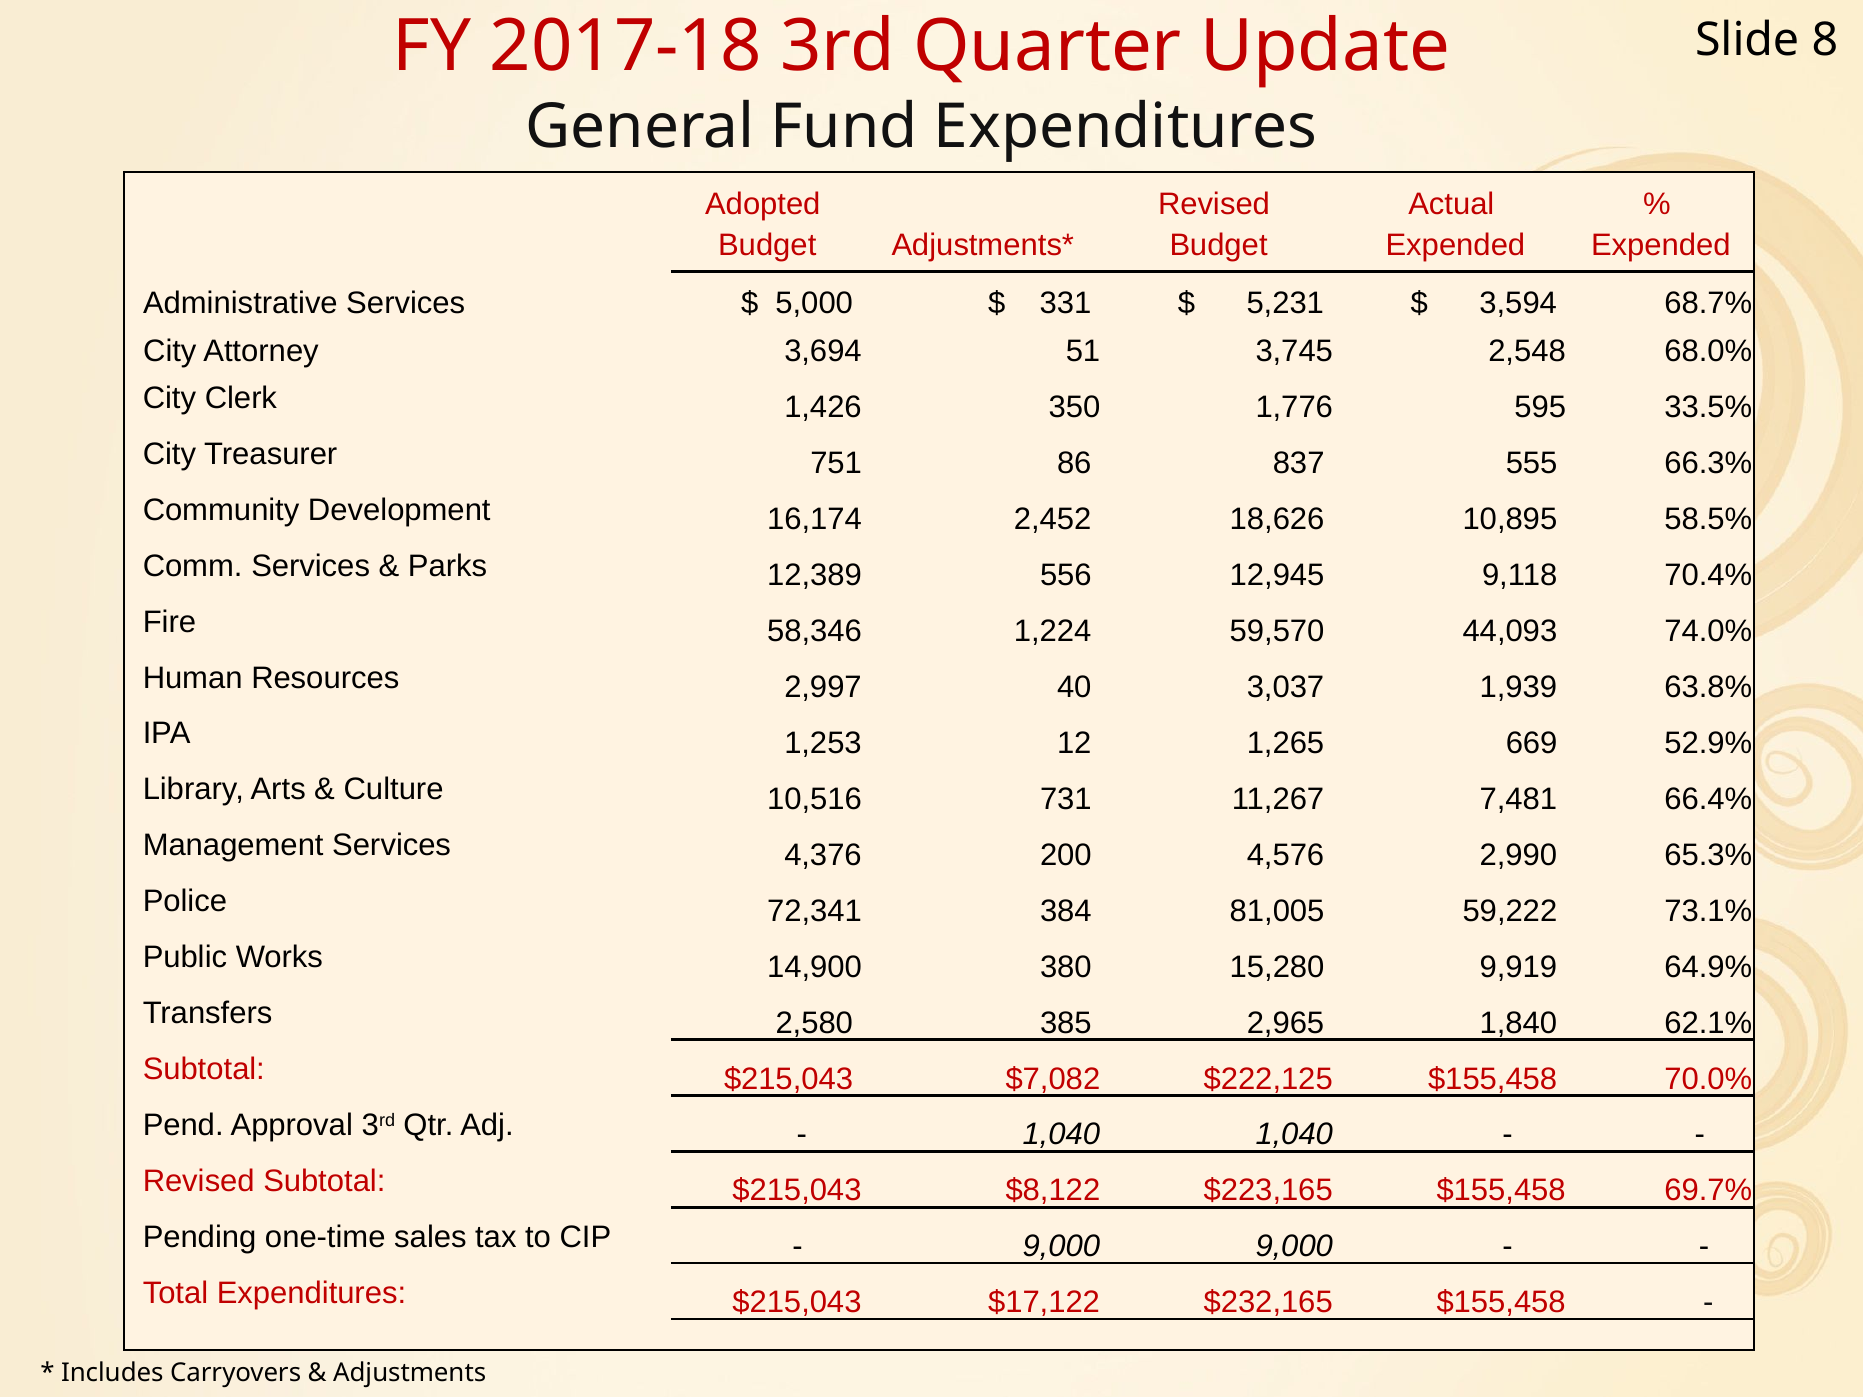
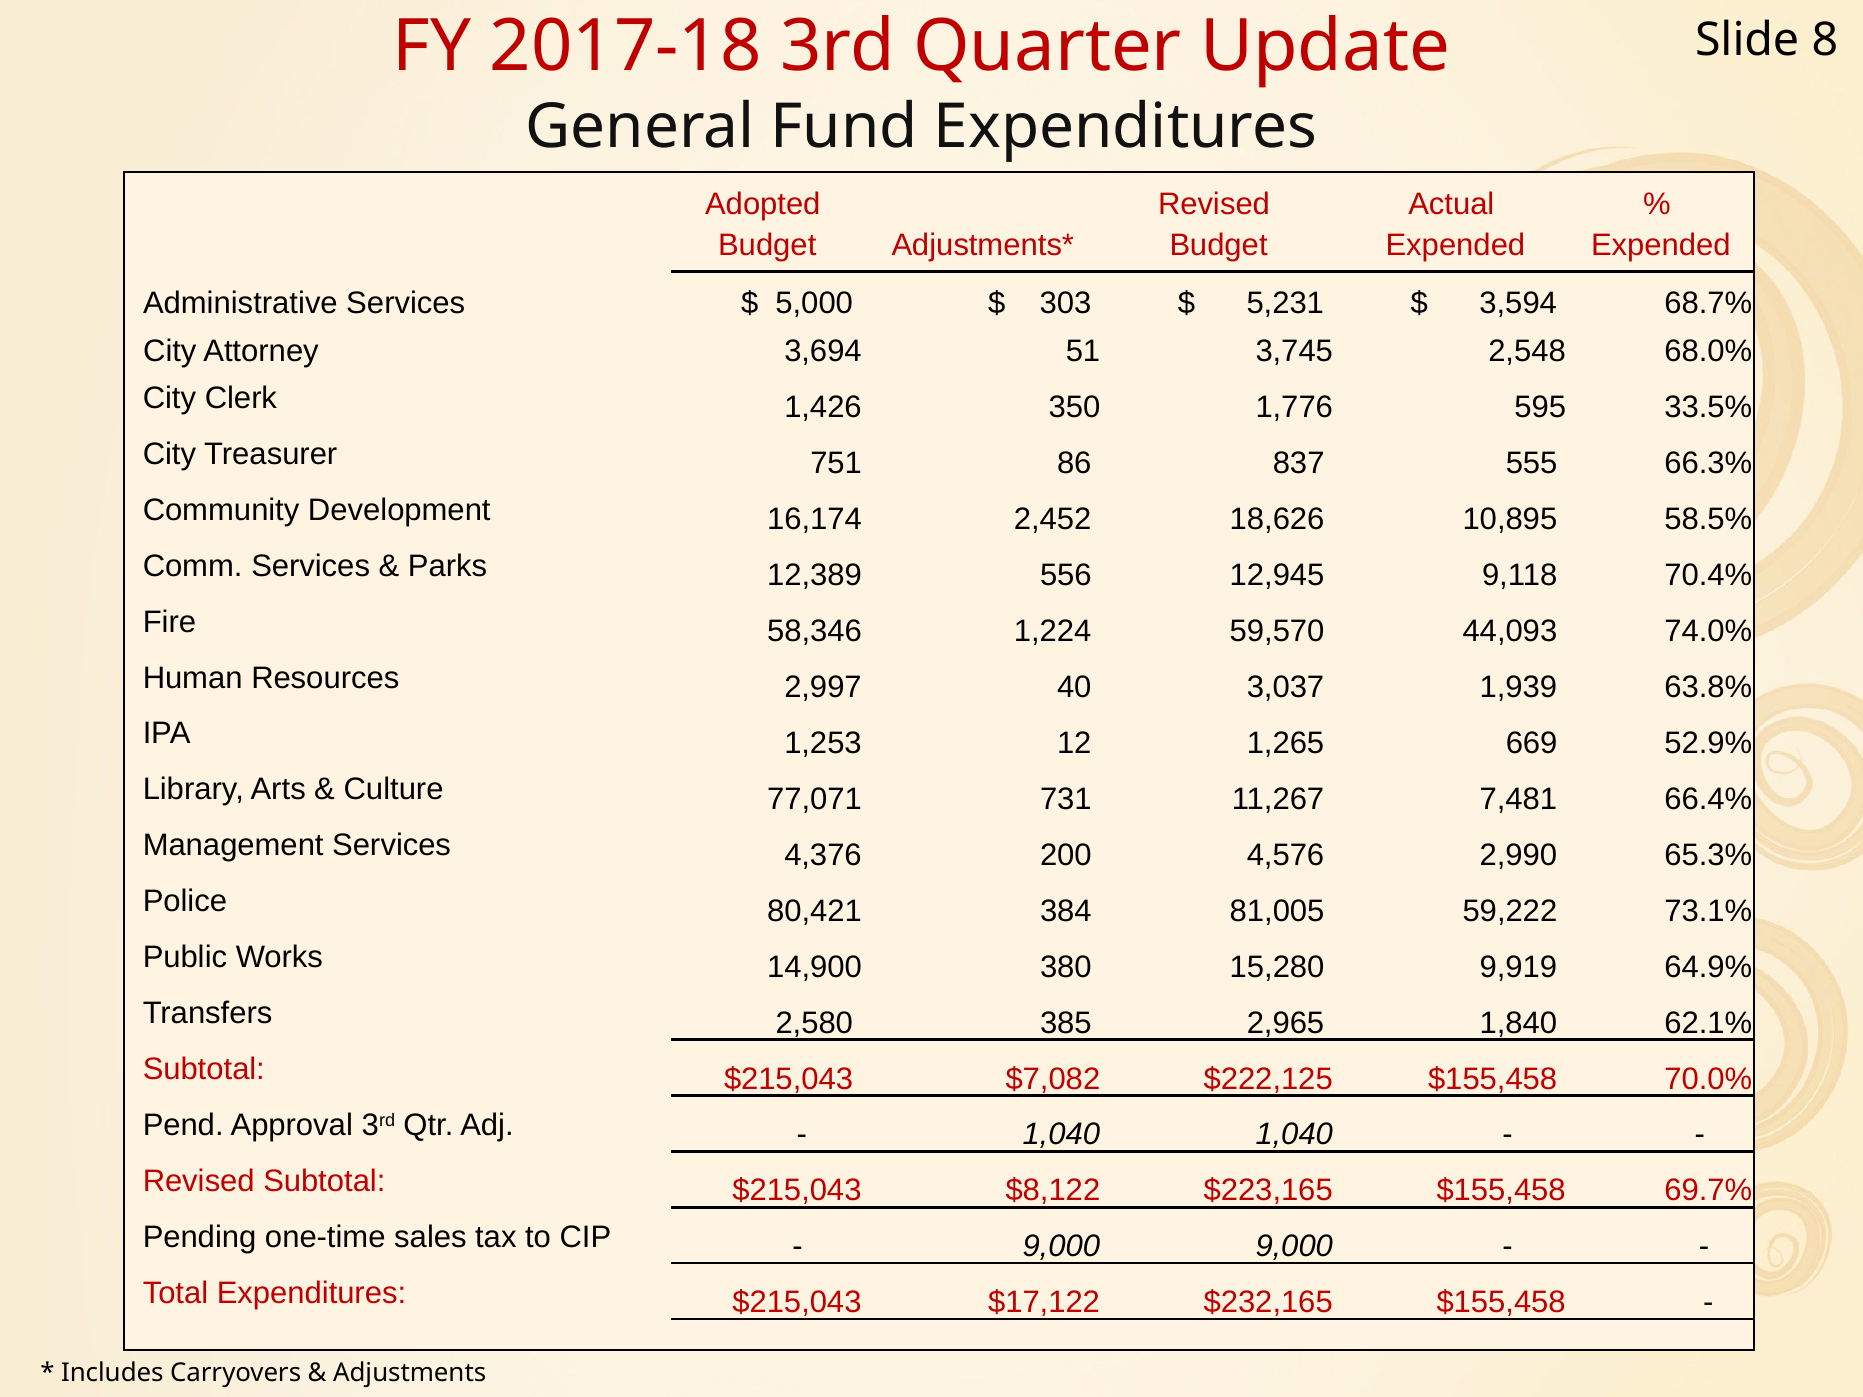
331: 331 -> 303
10,516: 10,516 -> 77,071
72,341: 72,341 -> 80,421
